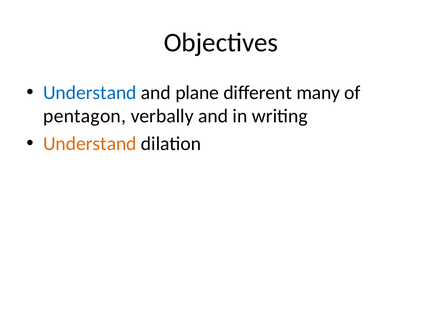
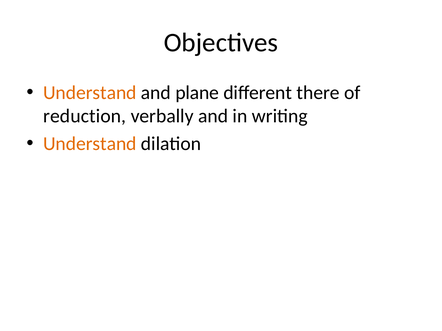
Understand at (90, 93) colour: blue -> orange
many: many -> there
pentagon: pentagon -> reduction
